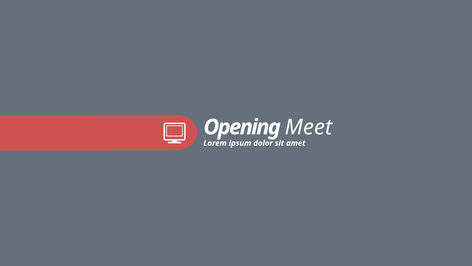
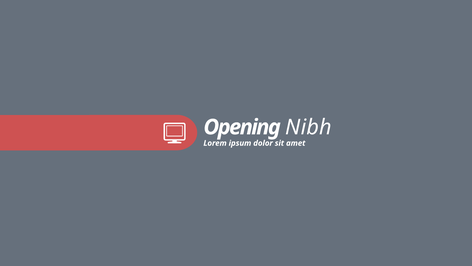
Meet: Meet -> Nibh
